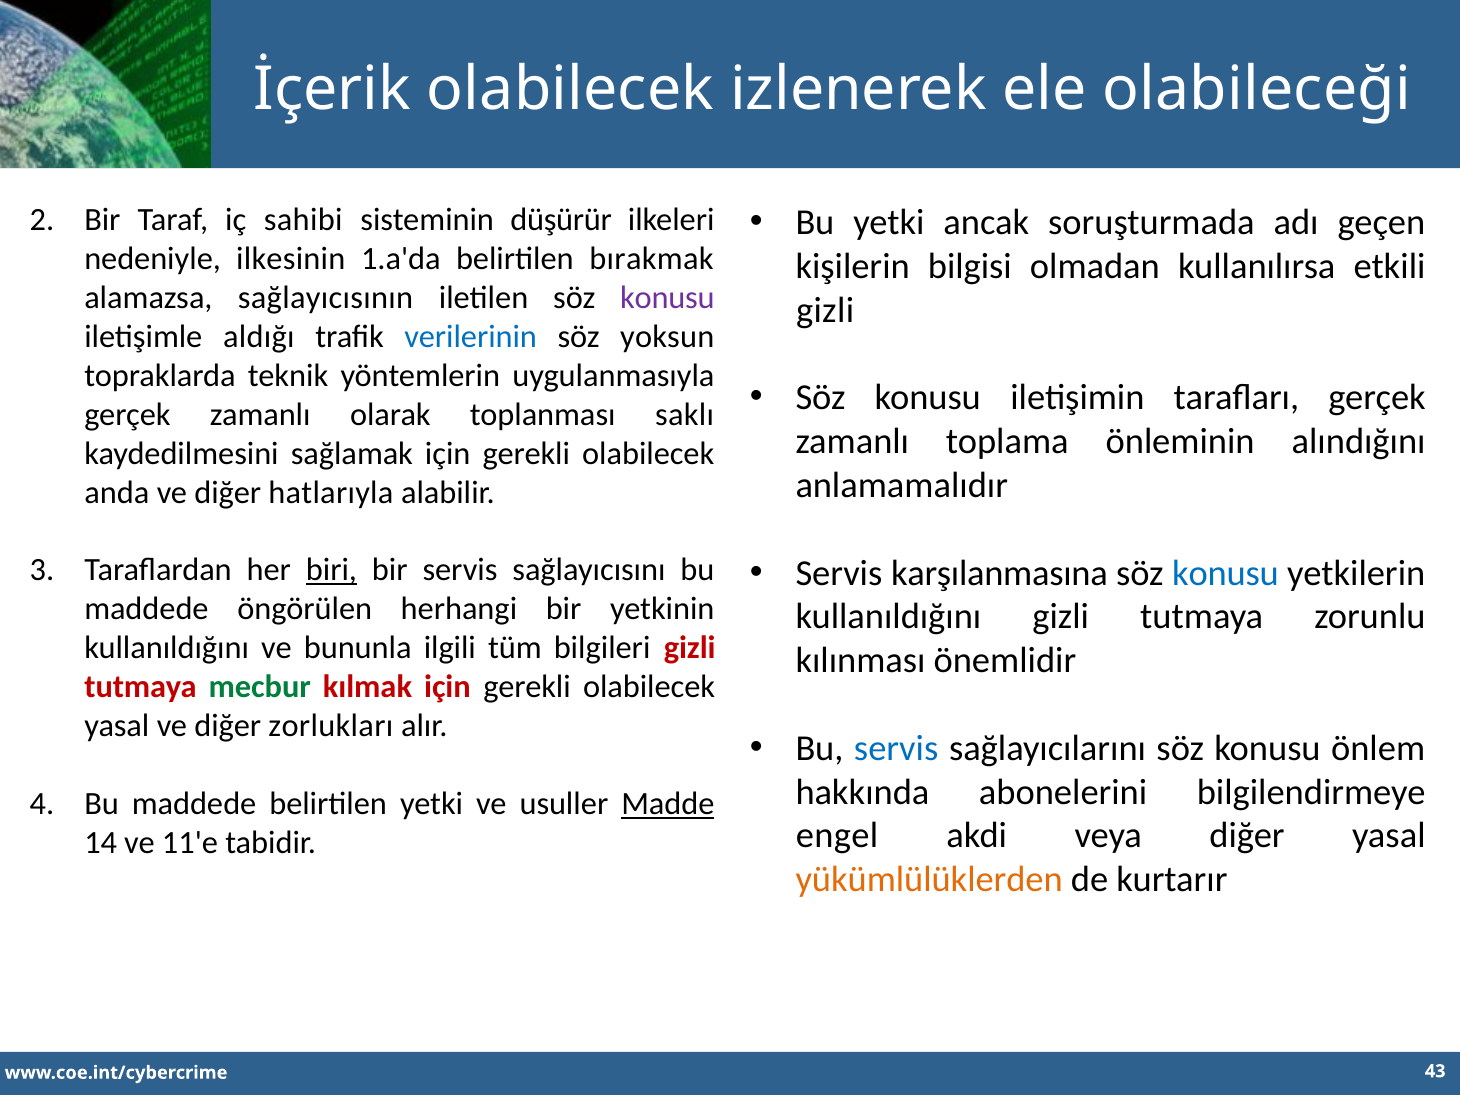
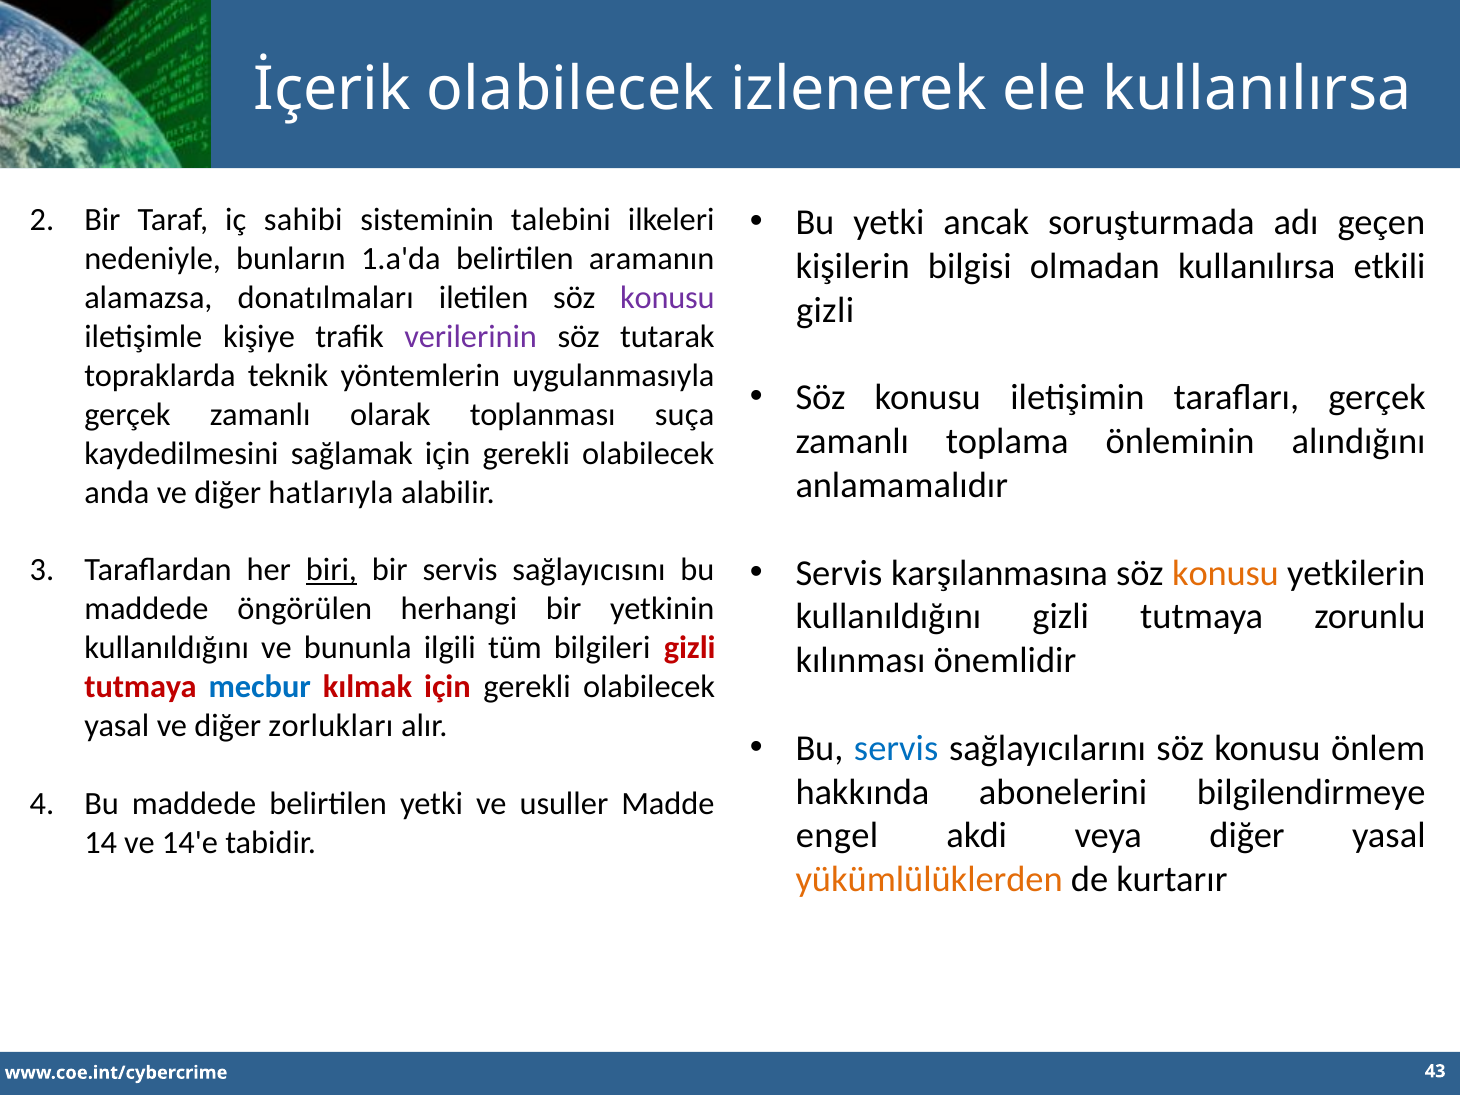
ele olabileceği: olabileceği -> kullanılırsa
düşürür: düşürür -> talebini
ilkesinin: ilkesinin -> bunların
bırakmak: bırakmak -> aramanın
sağlayıcısının: sağlayıcısının -> donatılmaları
aldığı: aldığı -> kişiye
verilerinin colour: blue -> purple
yoksun: yoksun -> tutarak
saklı: saklı -> suça
konusu at (1226, 573) colour: blue -> orange
mecbur colour: green -> blue
Madde underline: present -> none
11'e: 11'e -> 14'e
